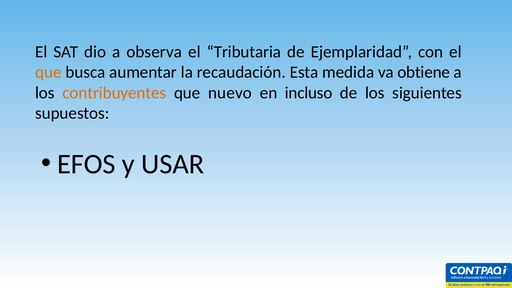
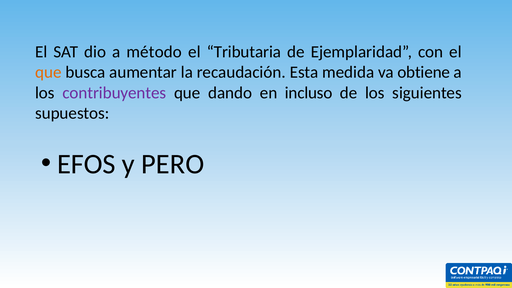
observa: observa -> método
contribuyentes colour: orange -> purple
nuevo: nuevo -> dando
USAR: USAR -> PERO
